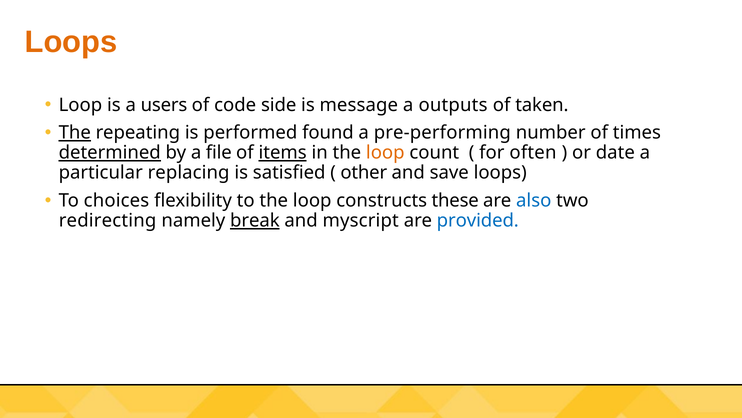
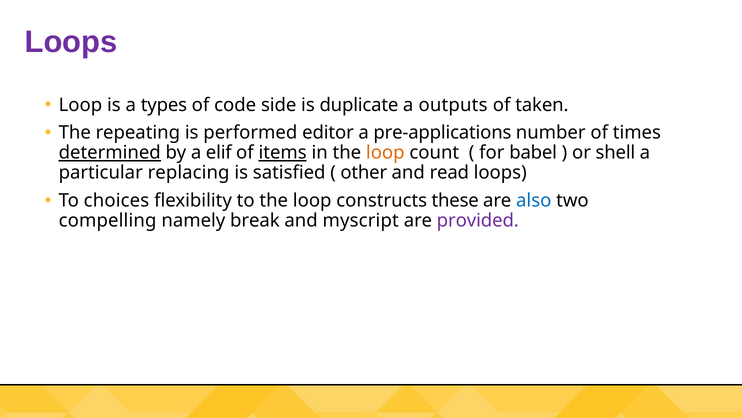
Loops at (71, 42) colour: orange -> purple
users: users -> types
message: message -> duplicate
The at (75, 133) underline: present -> none
found: found -> editor
pre-performing: pre-performing -> pre-applications
file: file -> elif
often: often -> babel
date: date -> shell
save: save -> read
redirecting: redirecting -> compelling
break underline: present -> none
provided colour: blue -> purple
